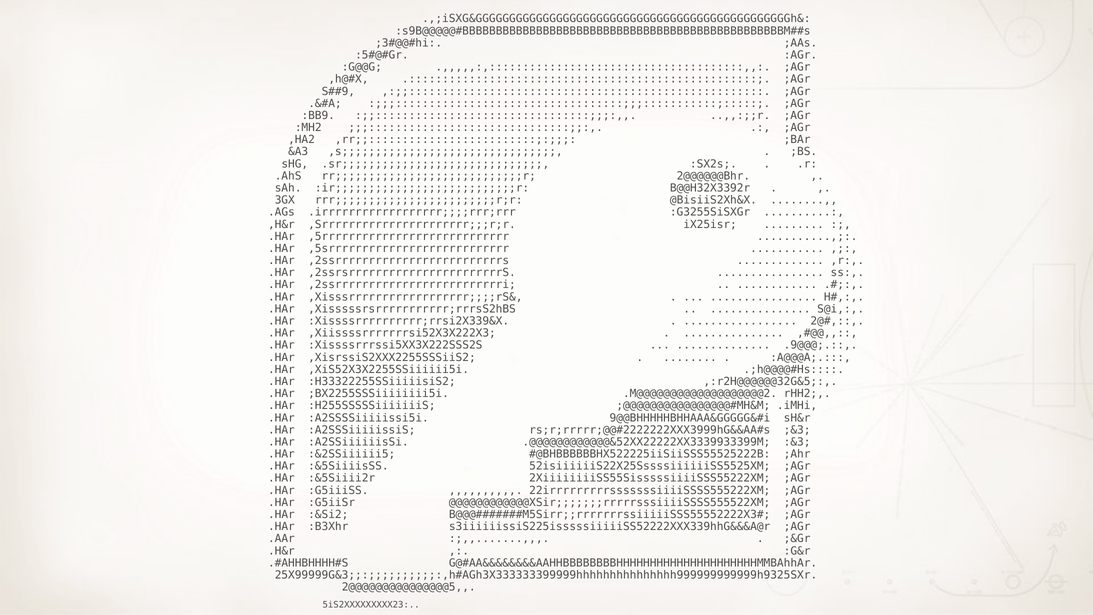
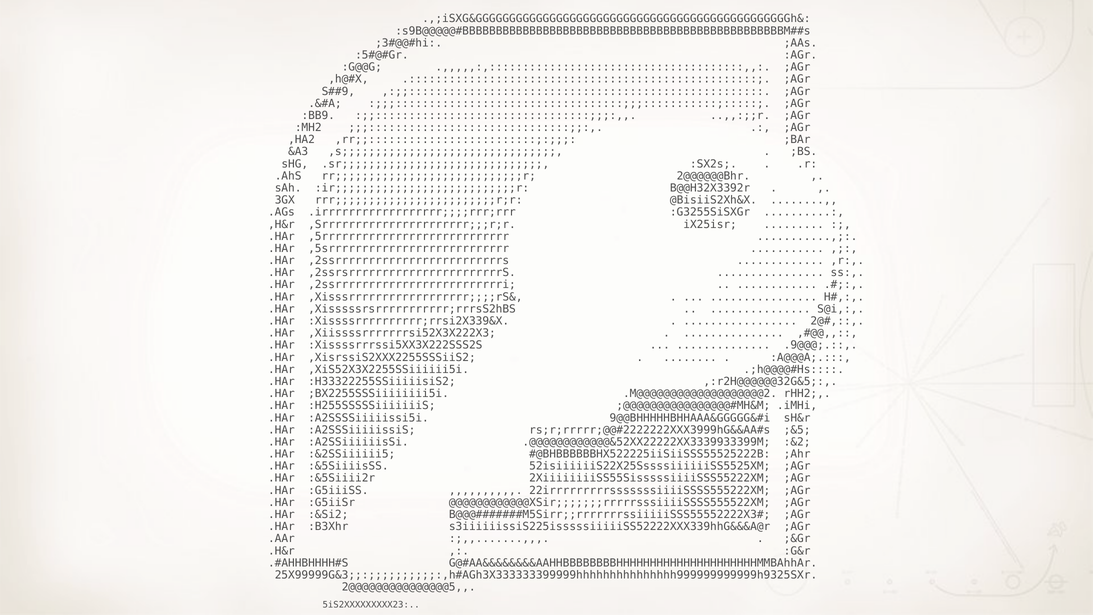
;&3: ;&3 -> ;&5
:&3: :&3 -> :&2
